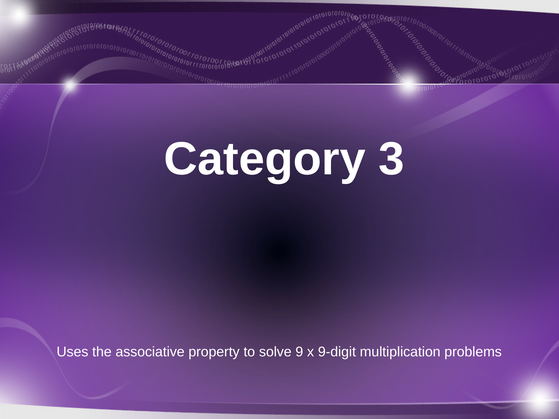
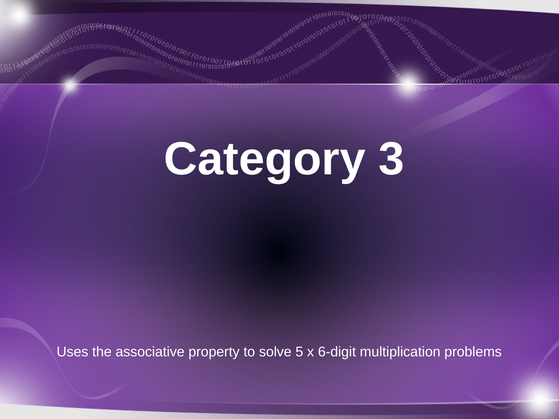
9: 9 -> 5
9-digit: 9-digit -> 6-digit
